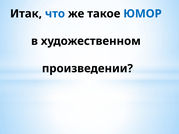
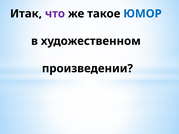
что colour: blue -> purple
